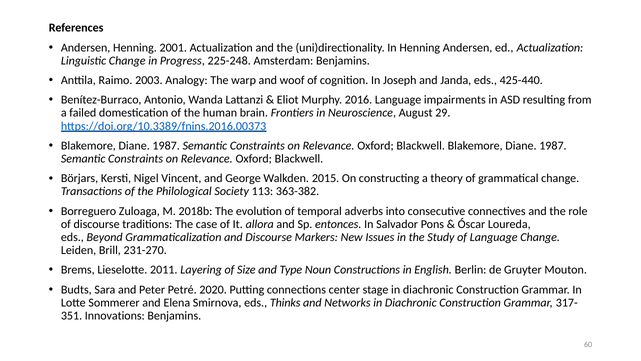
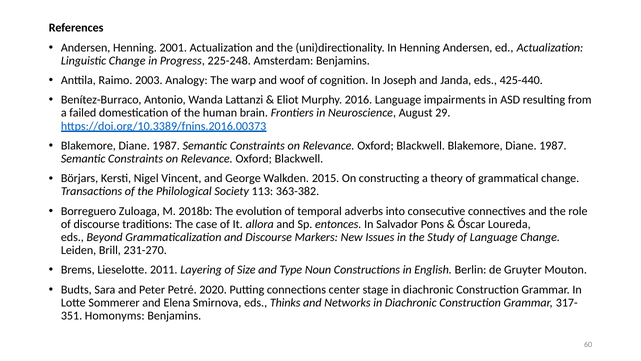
Innovations: Innovations -> Homonyms
